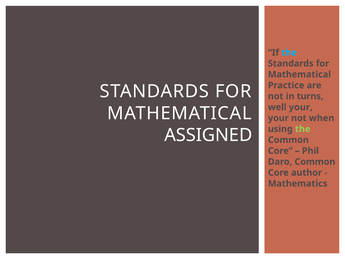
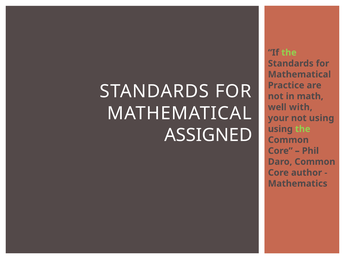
the at (289, 53) colour: light blue -> light green
turns: turns -> math
well your: your -> with
not when: when -> using
